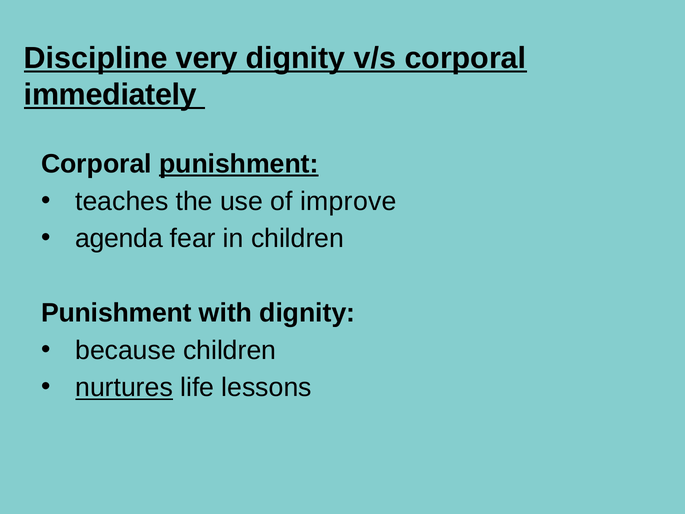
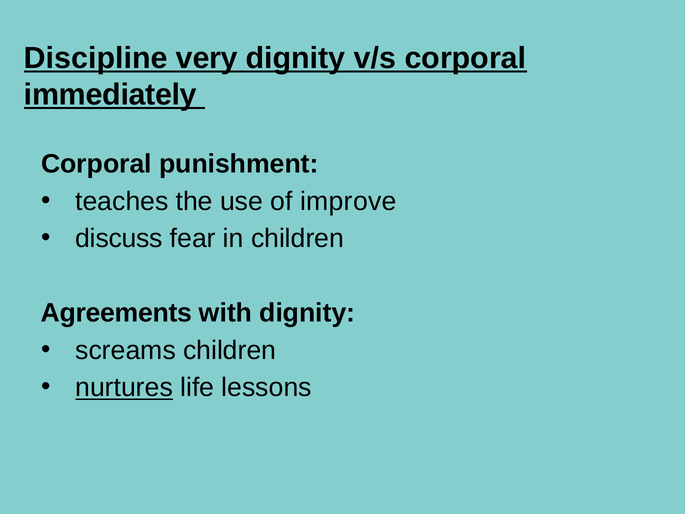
punishment at (239, 164) underline: present -> none
agenda: agenda -> discuss
Punishment at (116, 313): Punishment -> Agreements
because: because -> screams
